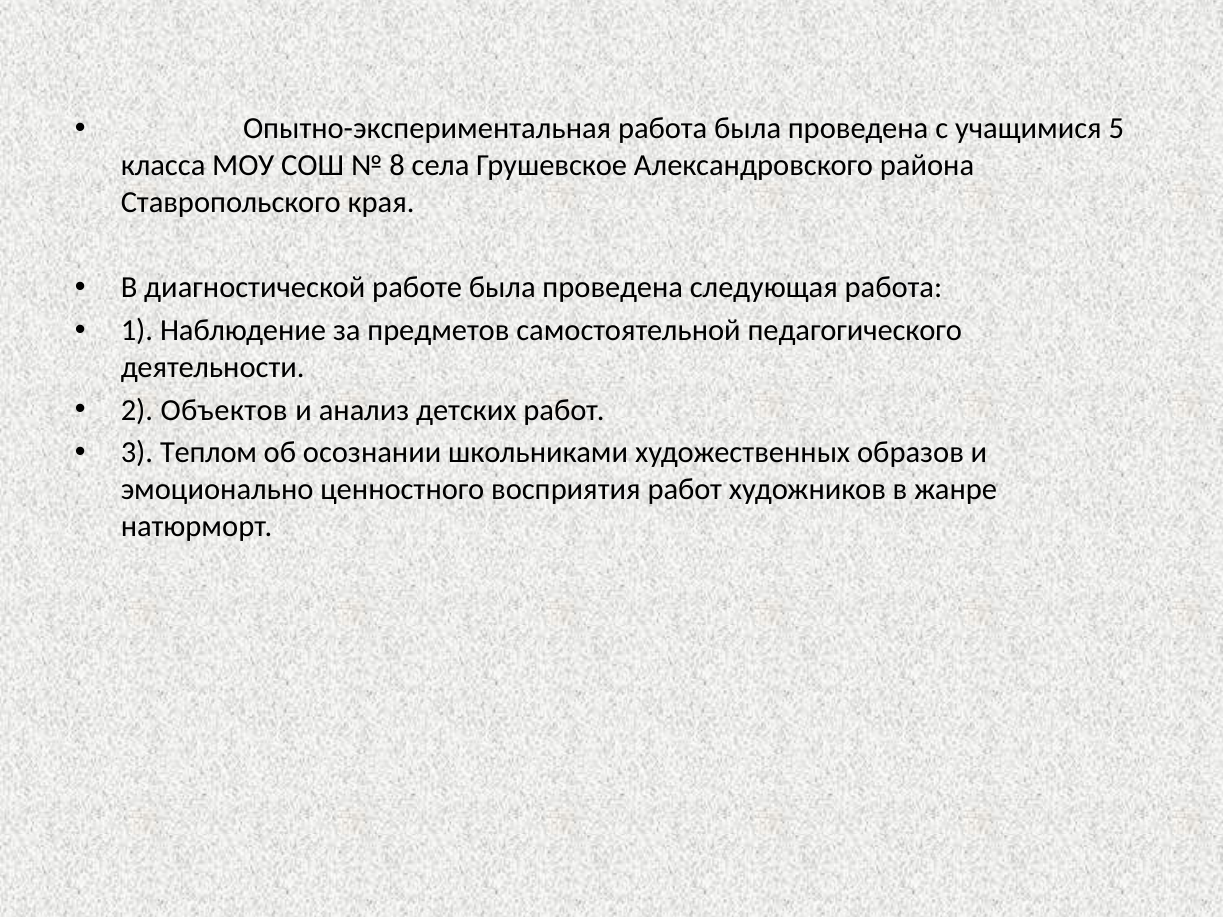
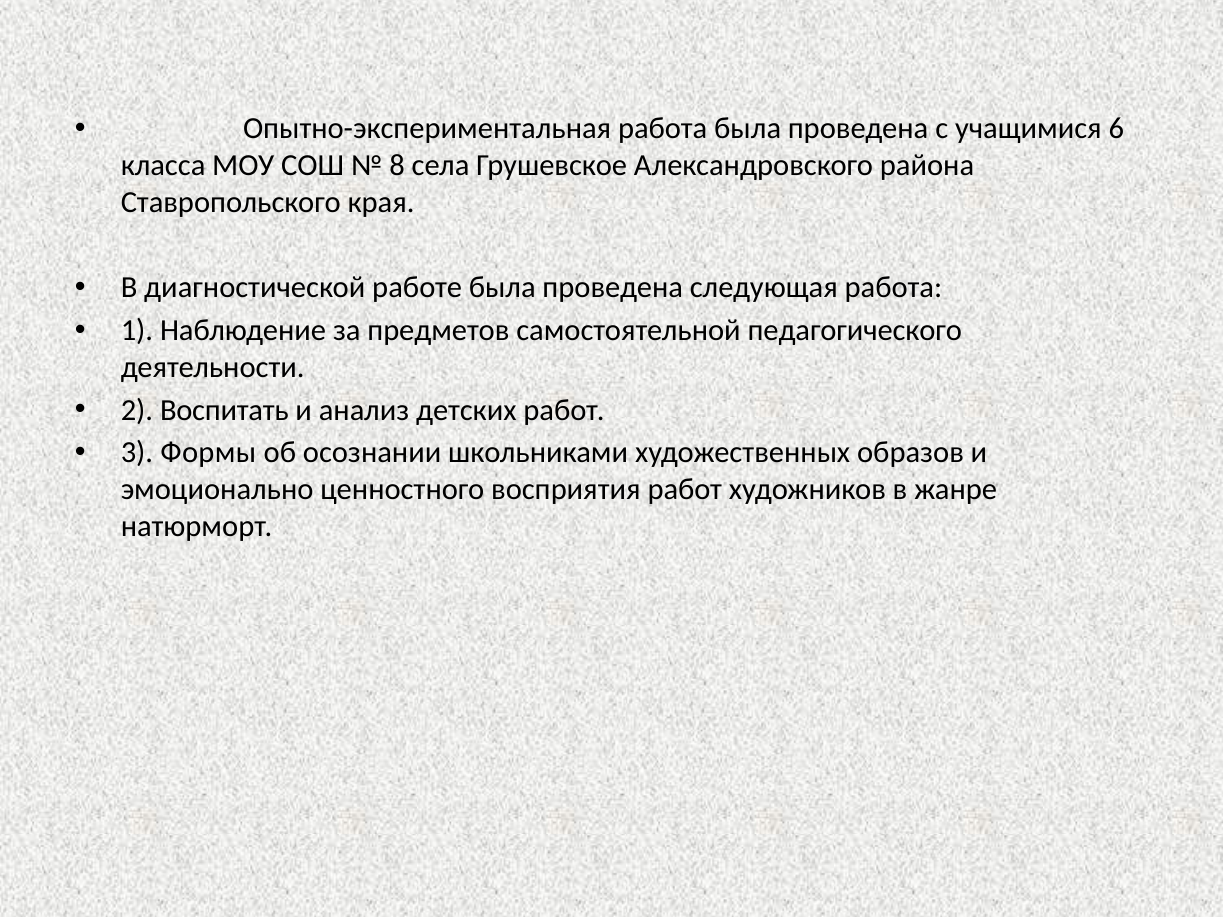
5: 5 -> 6
Объектов: Объектов -> Воспитать
Теплом: Теплом -> Формы
